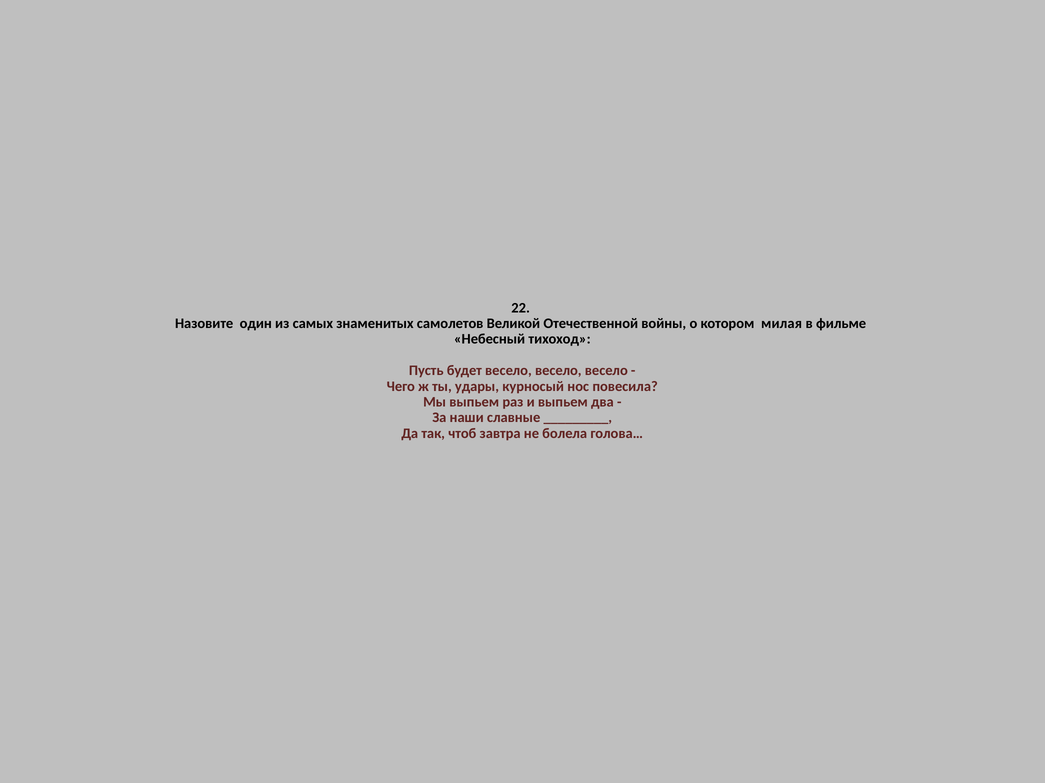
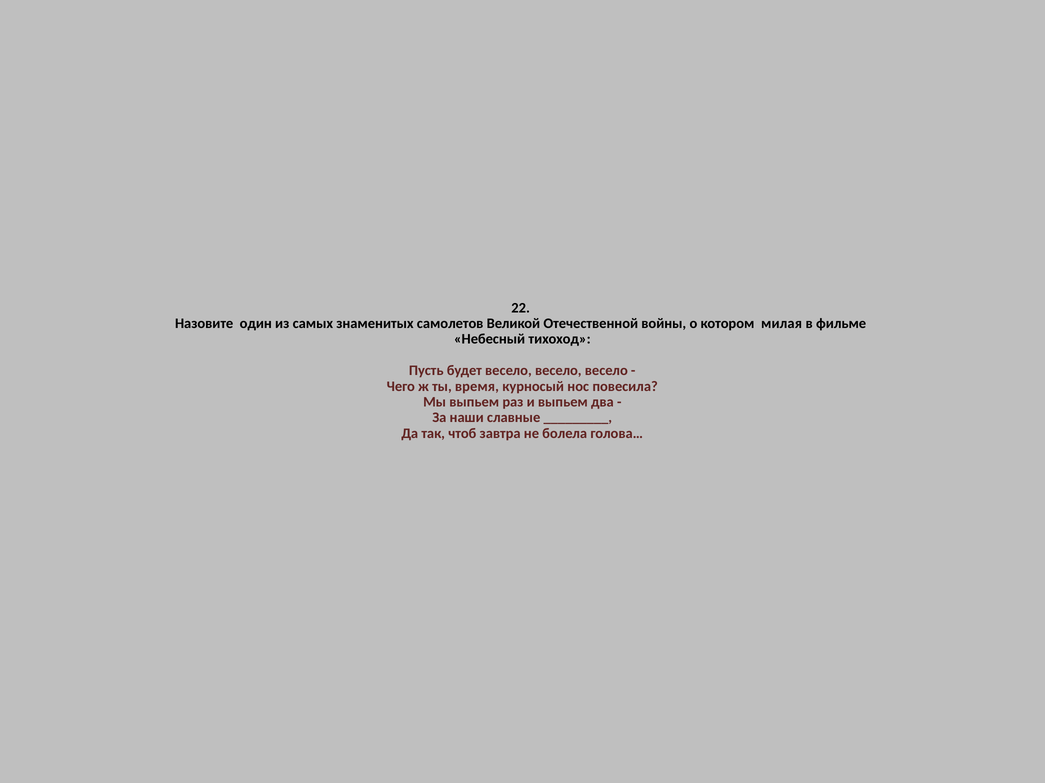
удары: удары -> время
